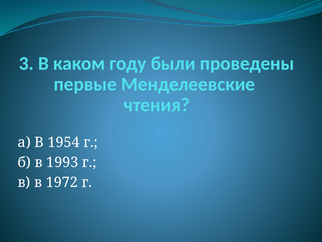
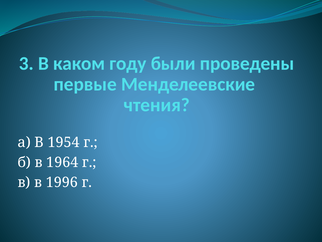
1993: 1993 -> 1964
1972: 1972 -> 1996
